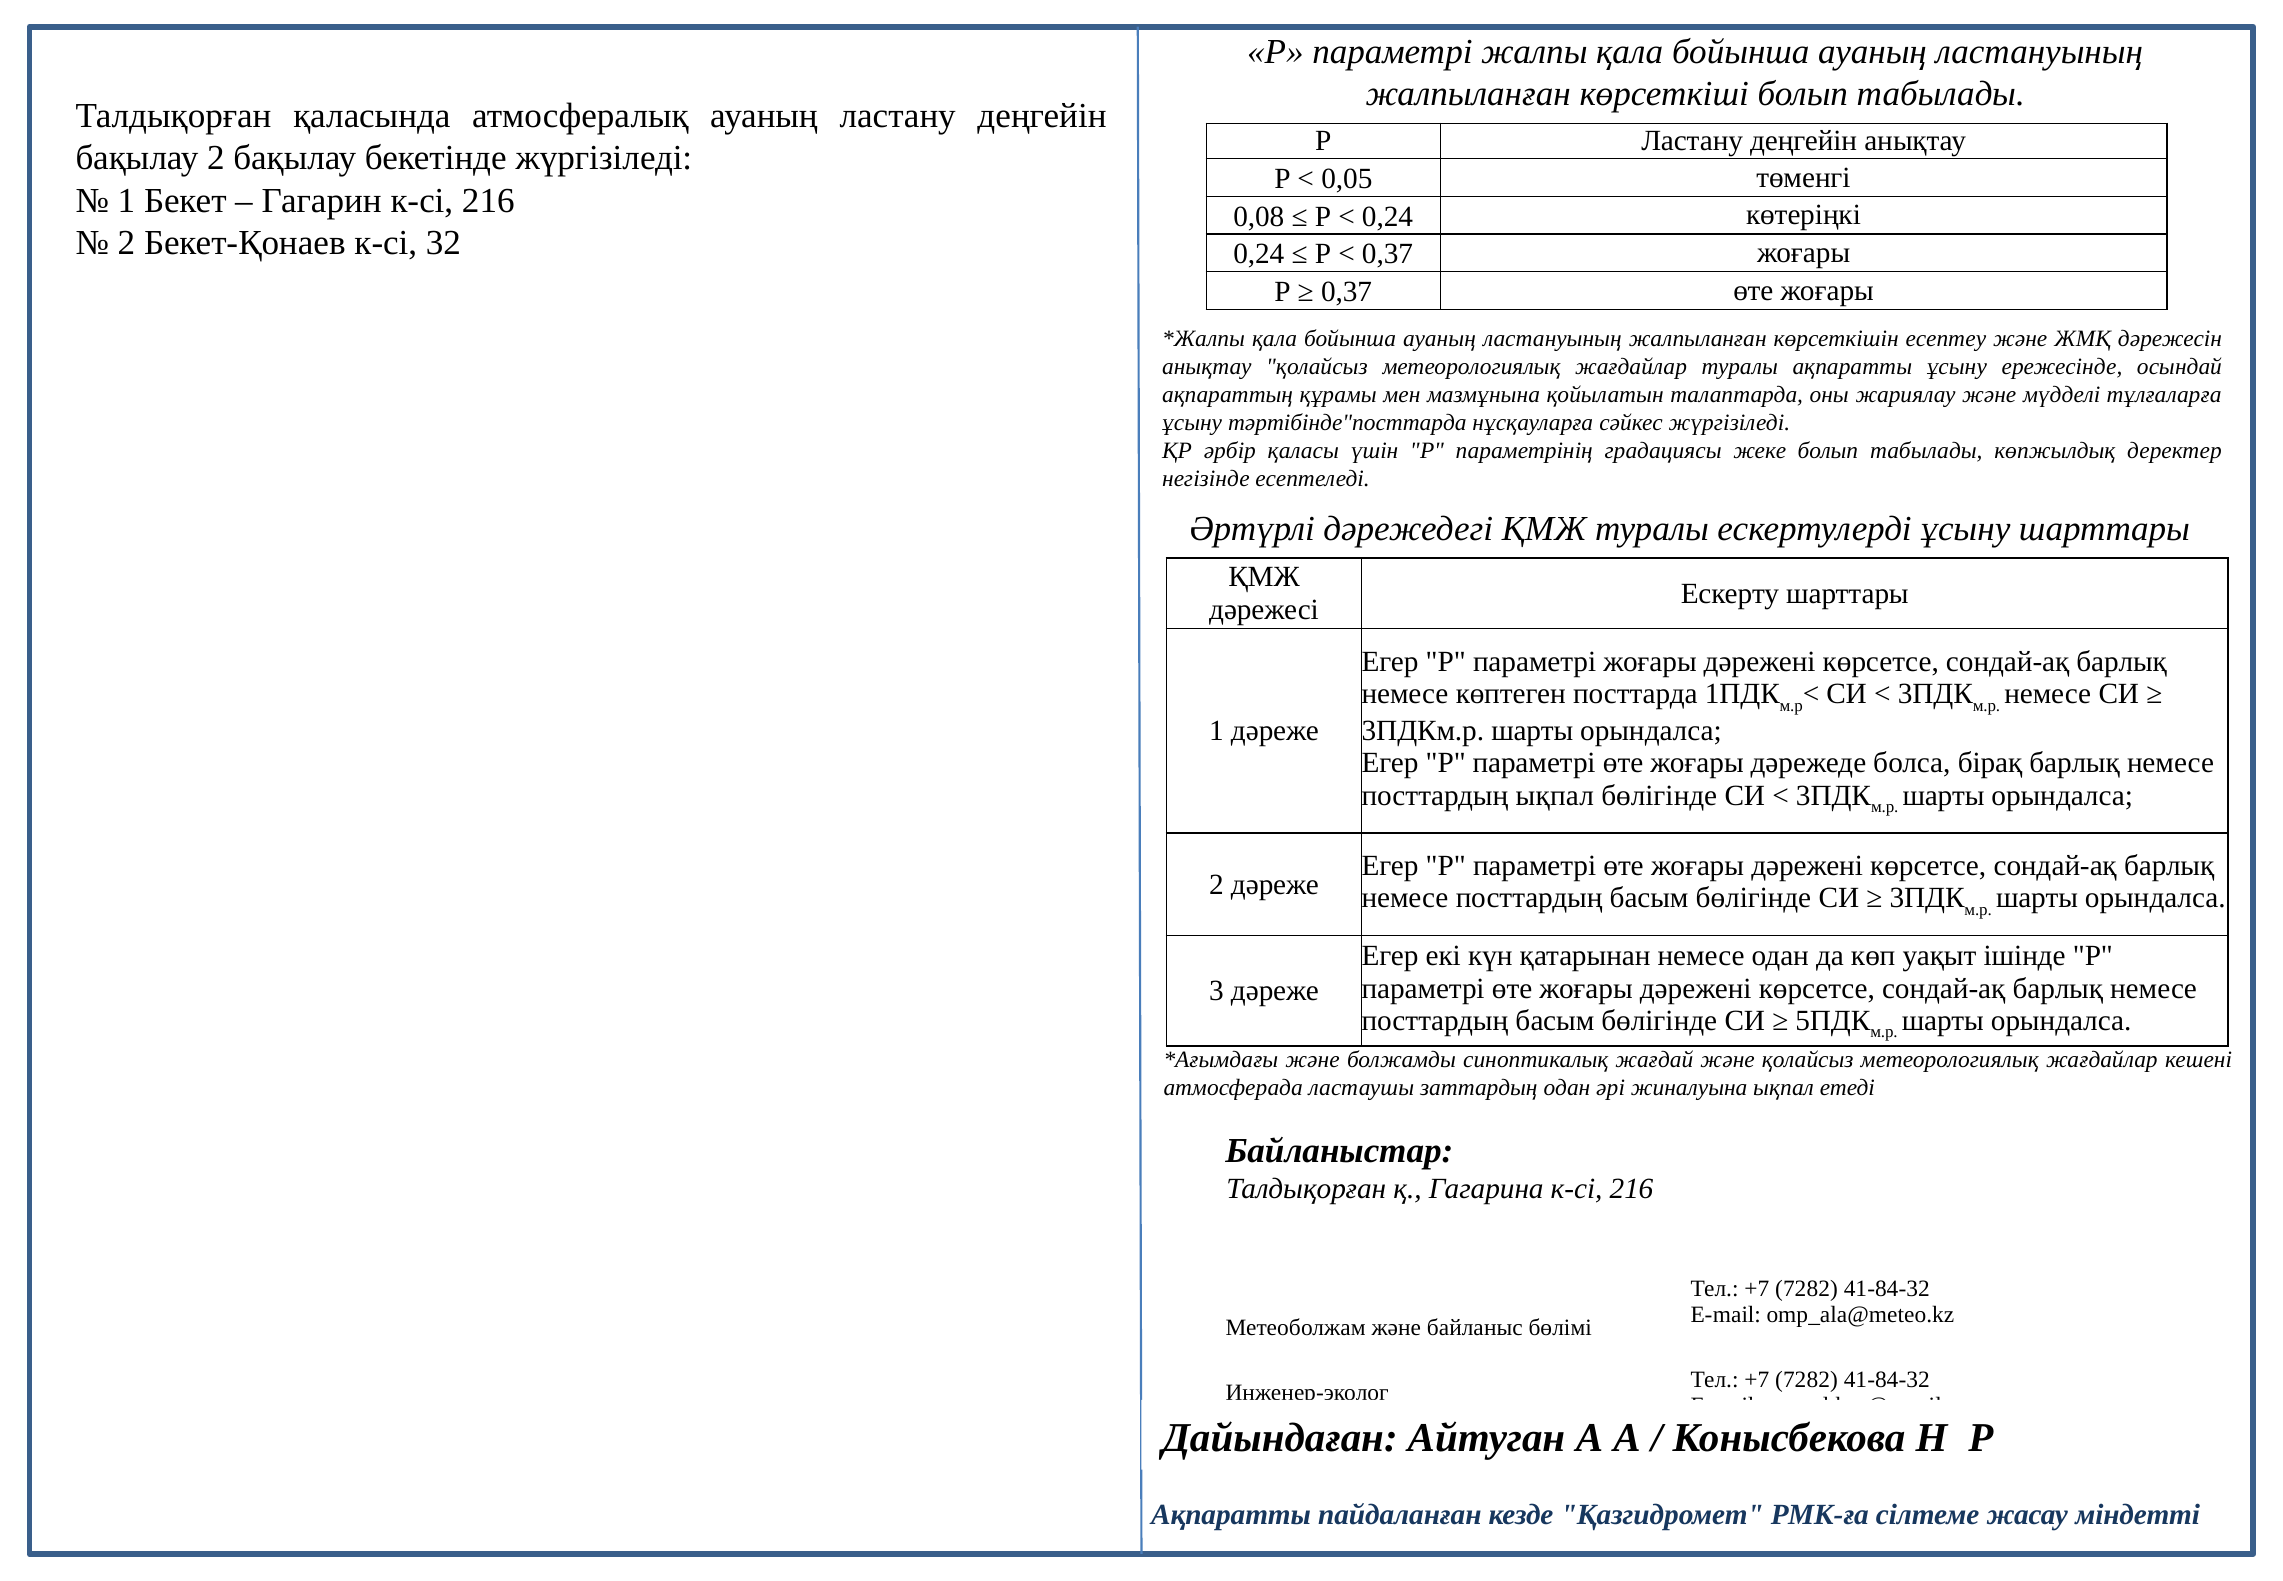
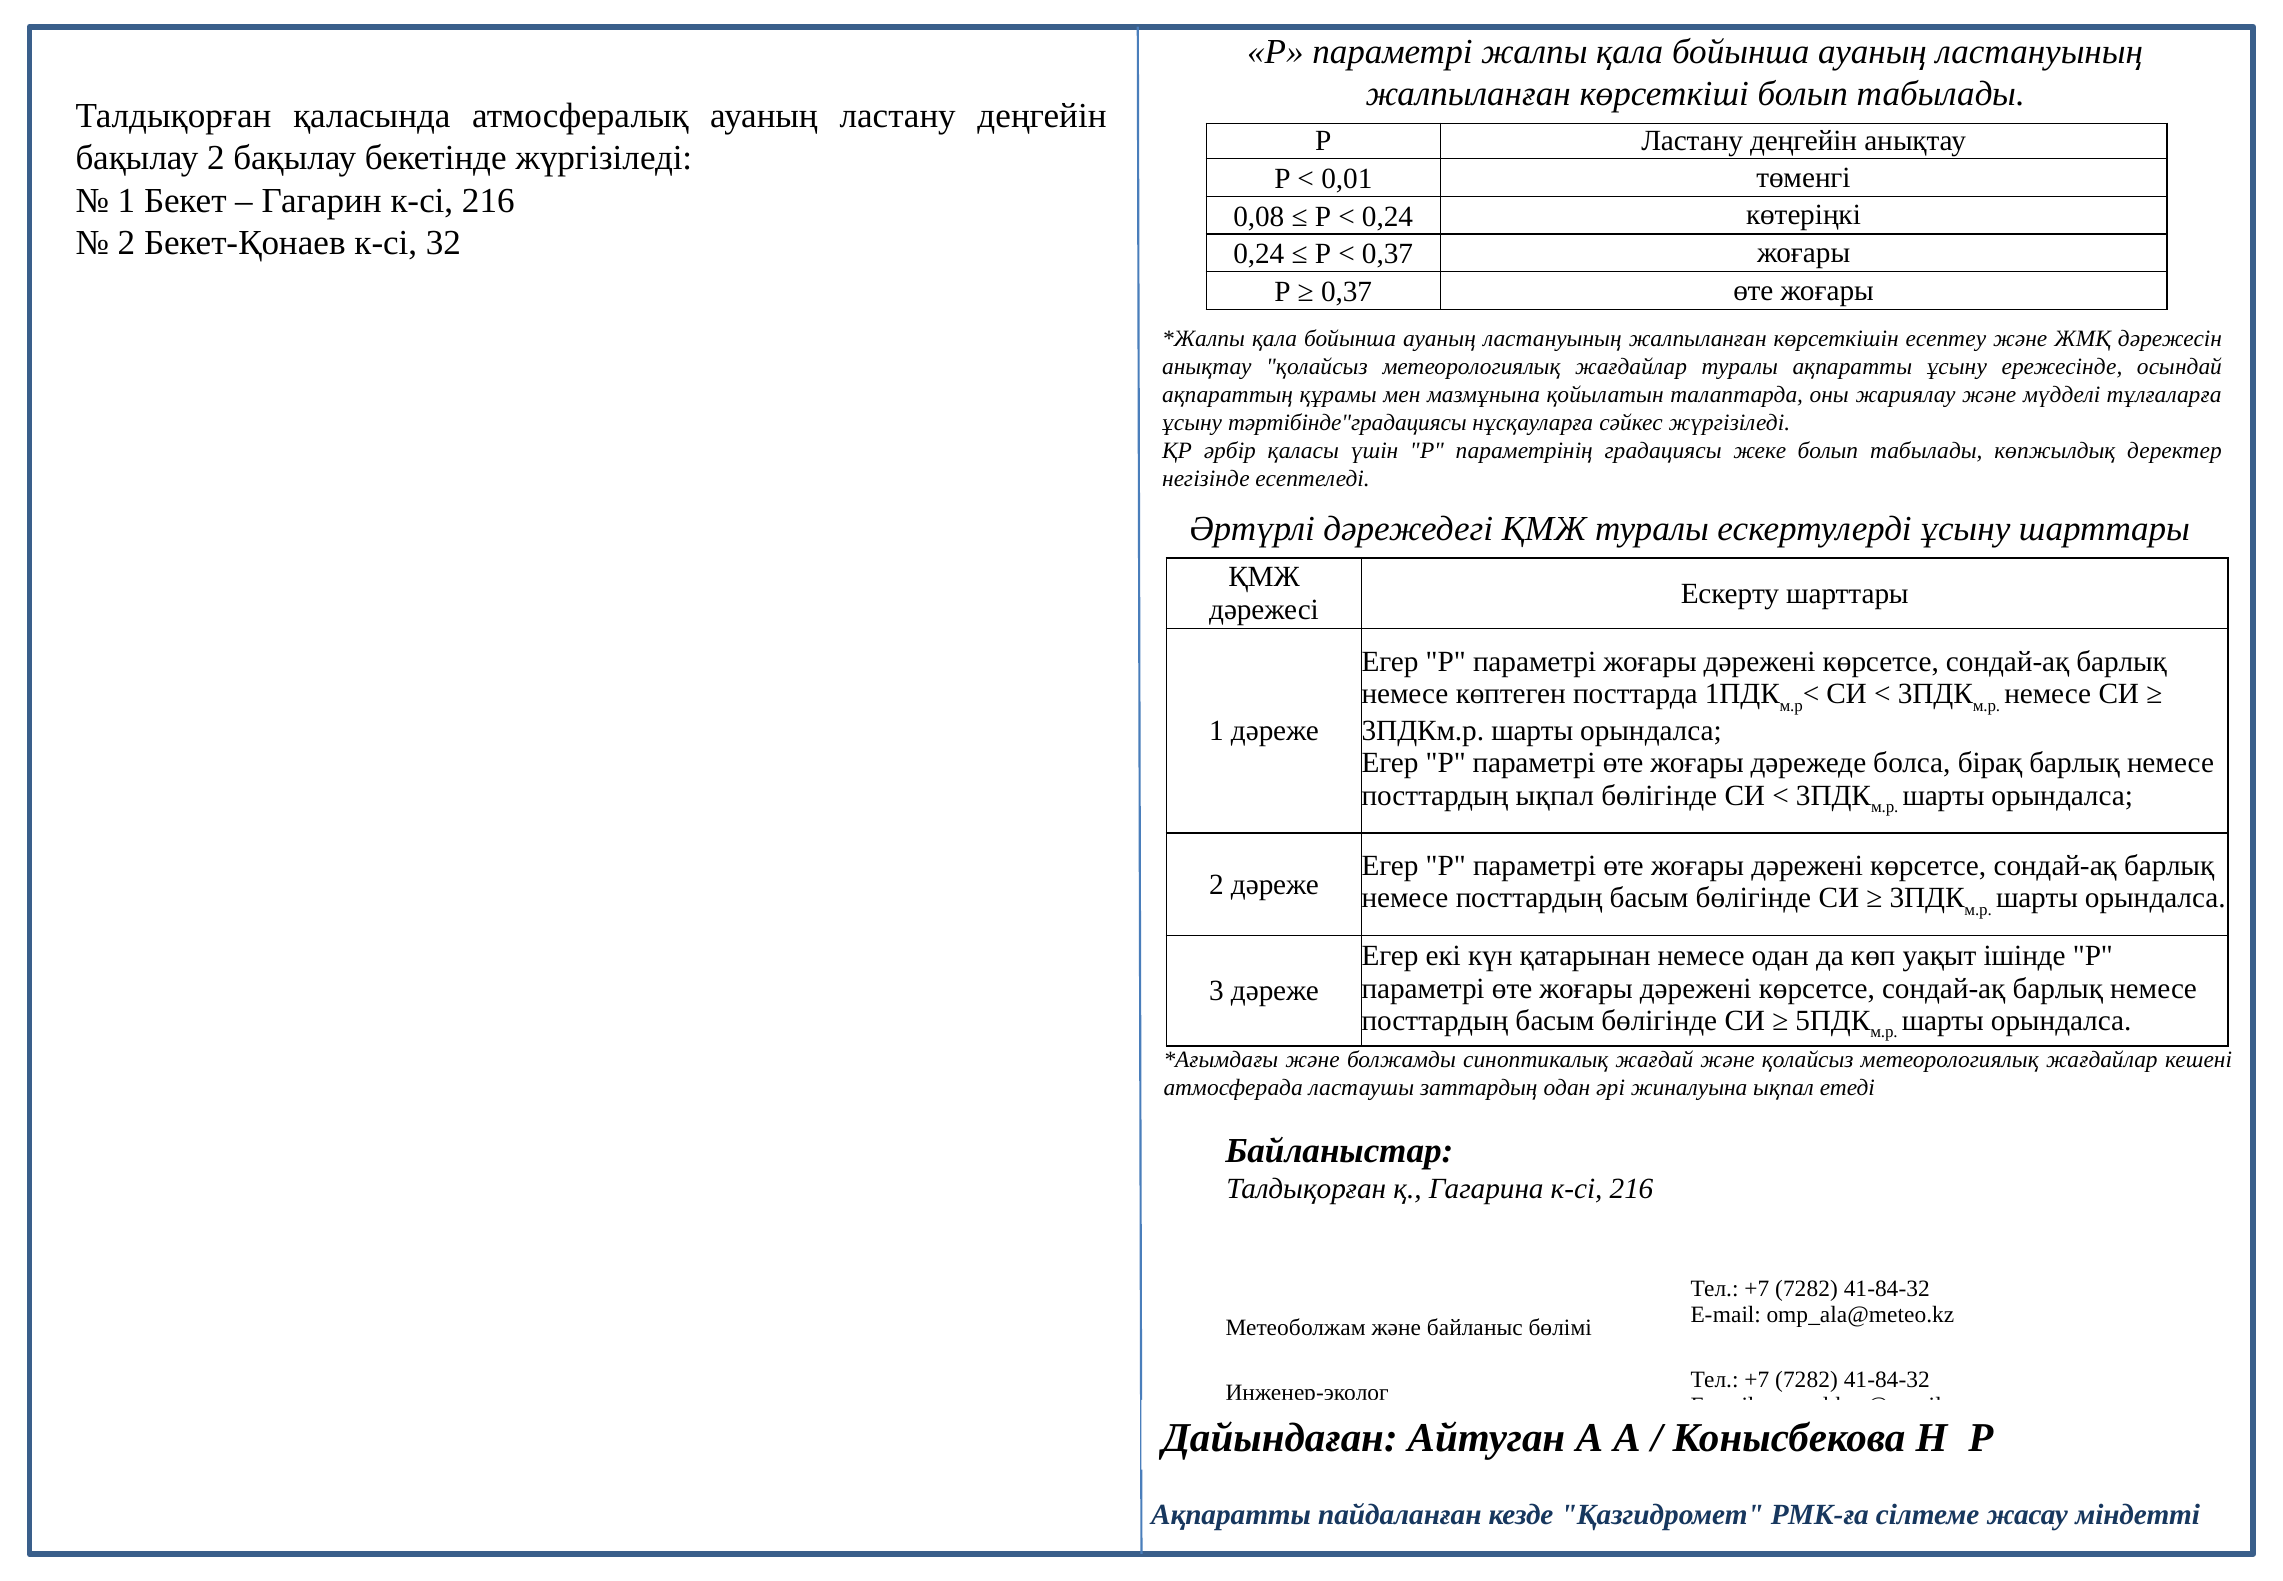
0,05: 0,05 -> 0,01
тәртібінде"посттарда: тәртібінде"посттарда -> тәртібінде"градациясы
